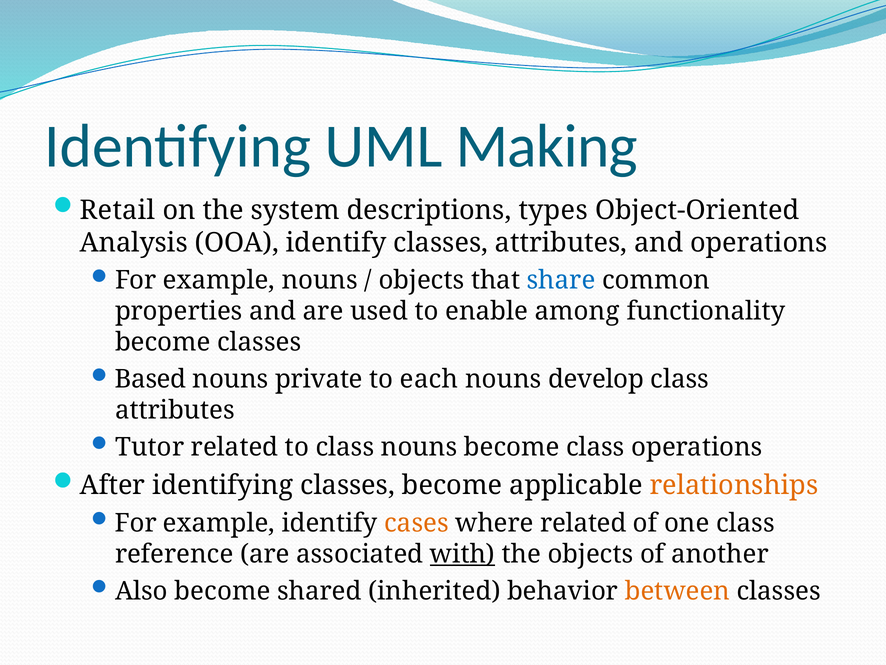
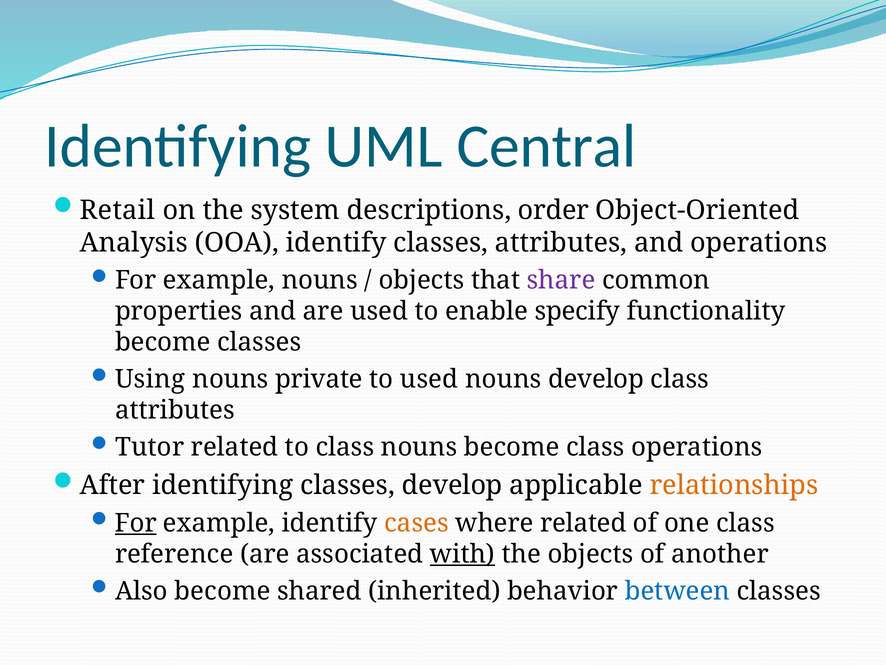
Making: Making -> Central
types: types -> order
share colour: blue -> purple
among: among -> specify
Based: Based -> Using
to each: each -> used
classes become: become -> develop
For at (136, 523) underline: none -> present
between colour: orange -> blue
